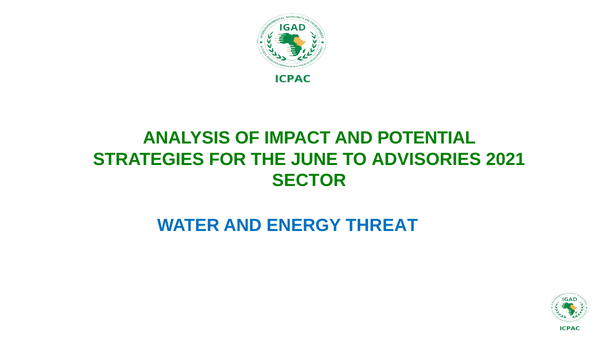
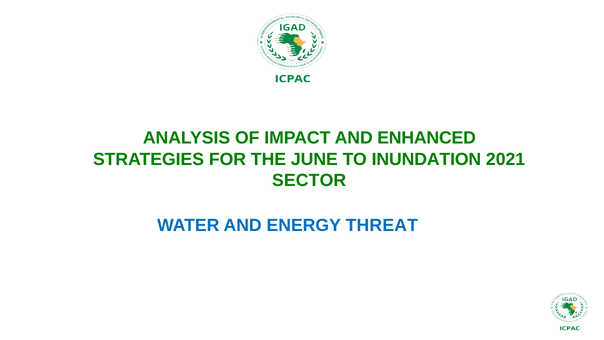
POTENTIAL: POTENTIAL -> ENHANCED
ADVISORIES: ADVISORIES -> INUNDATION
